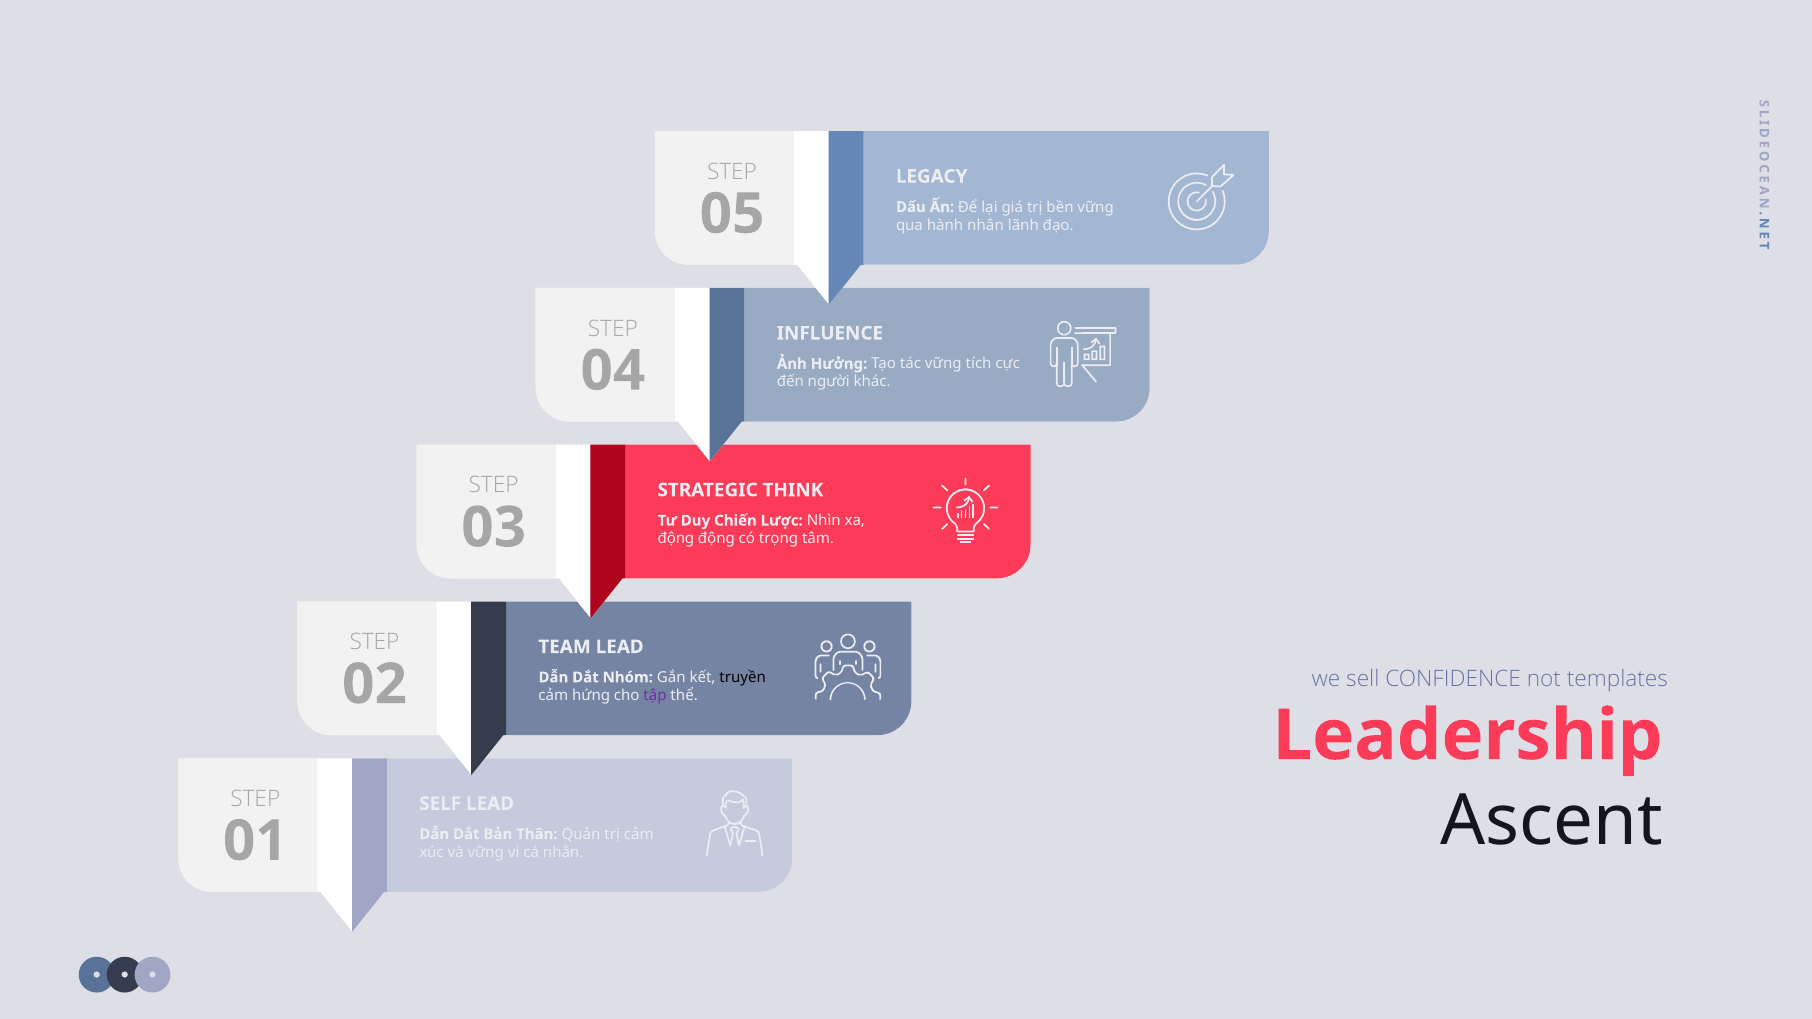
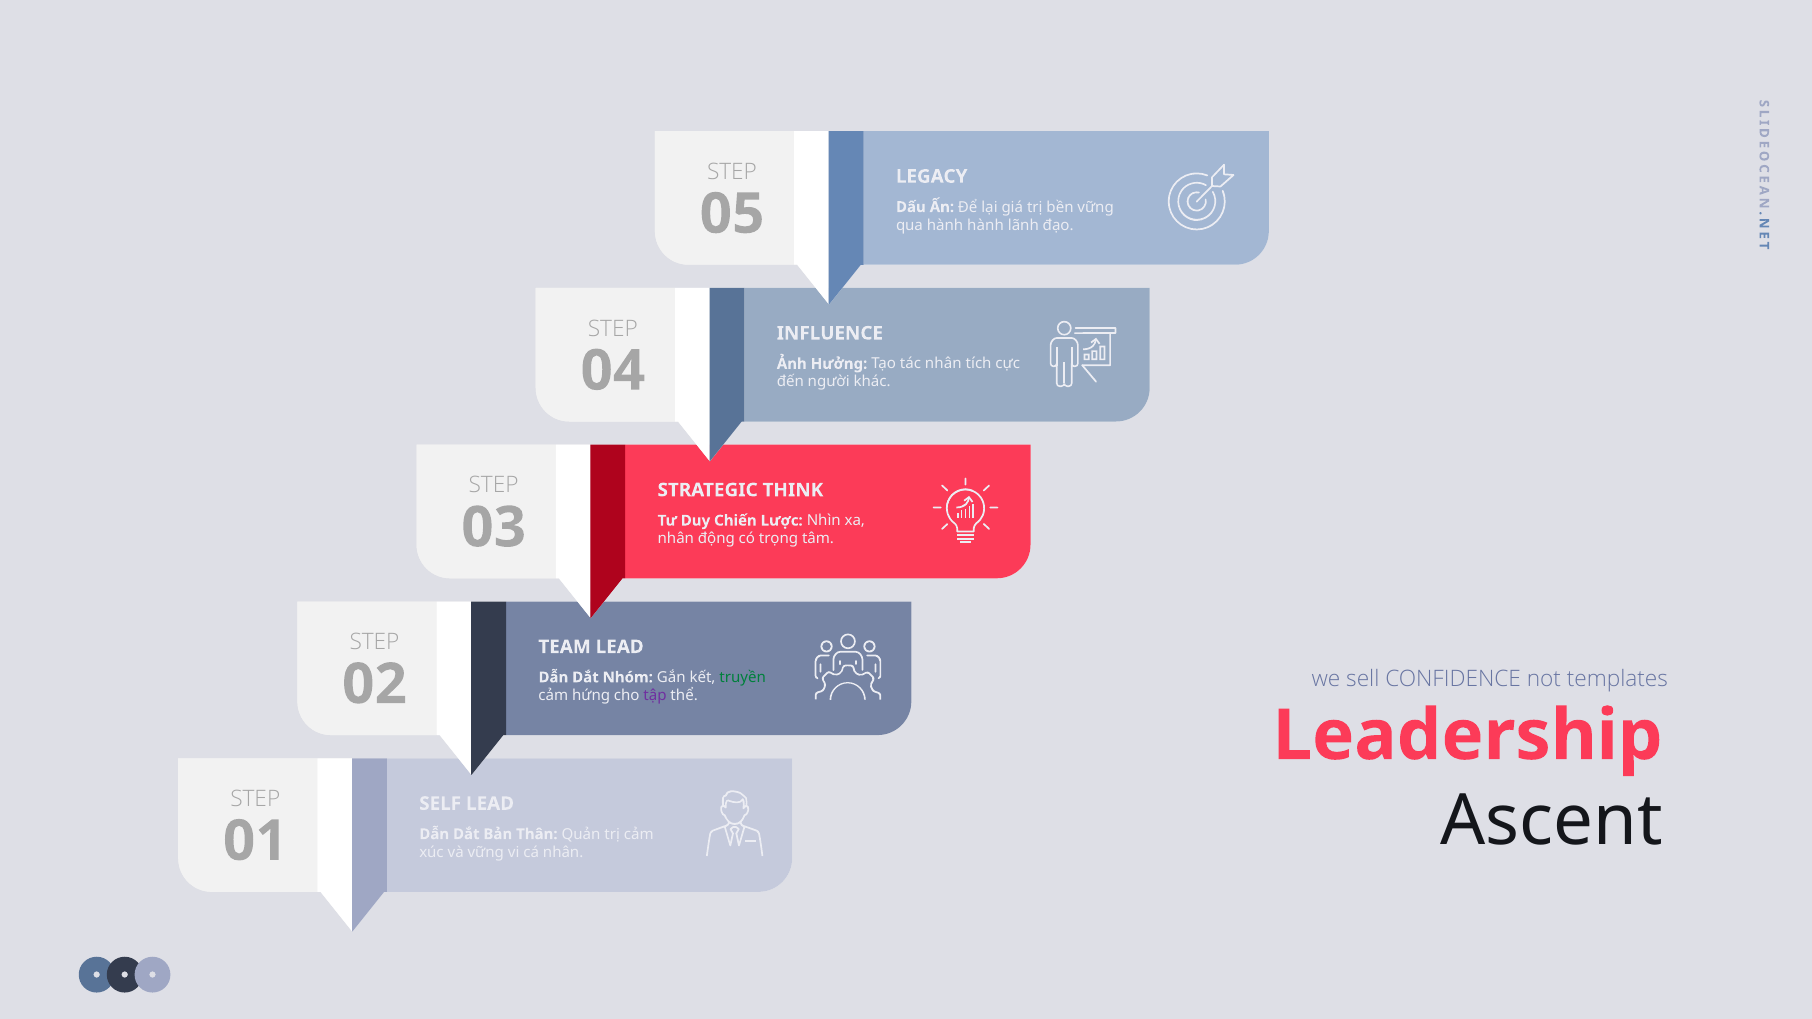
hành nhân: nhân -> hành
tác vững: vững -> nhân
động at (676, 539): động -> nhân
truyền colour: black -> green
